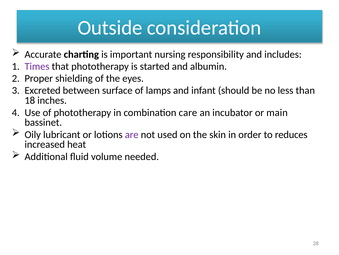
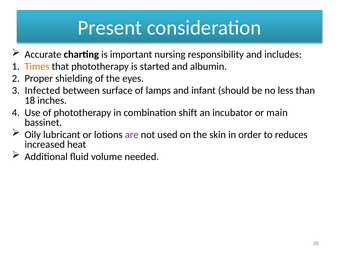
Outside: Outside -> Present
Times colour: purple -> orange
Excreted: Excreted -> Infected
care: care -> shift
